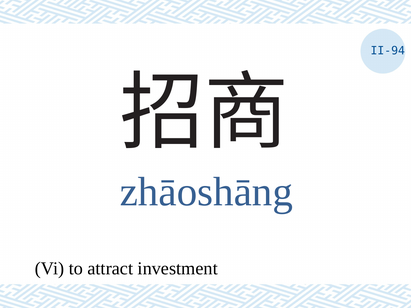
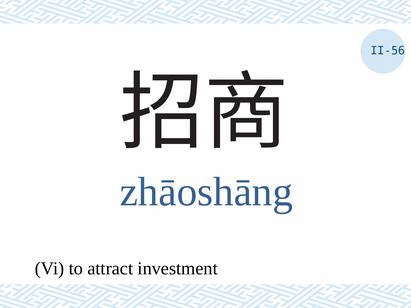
II-94: II-94 -> II-56
